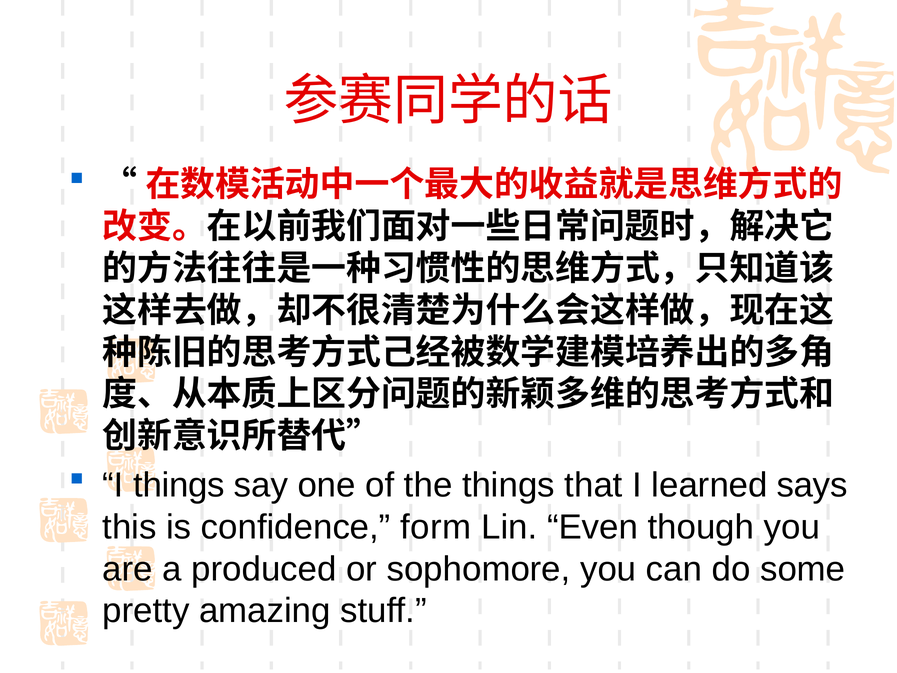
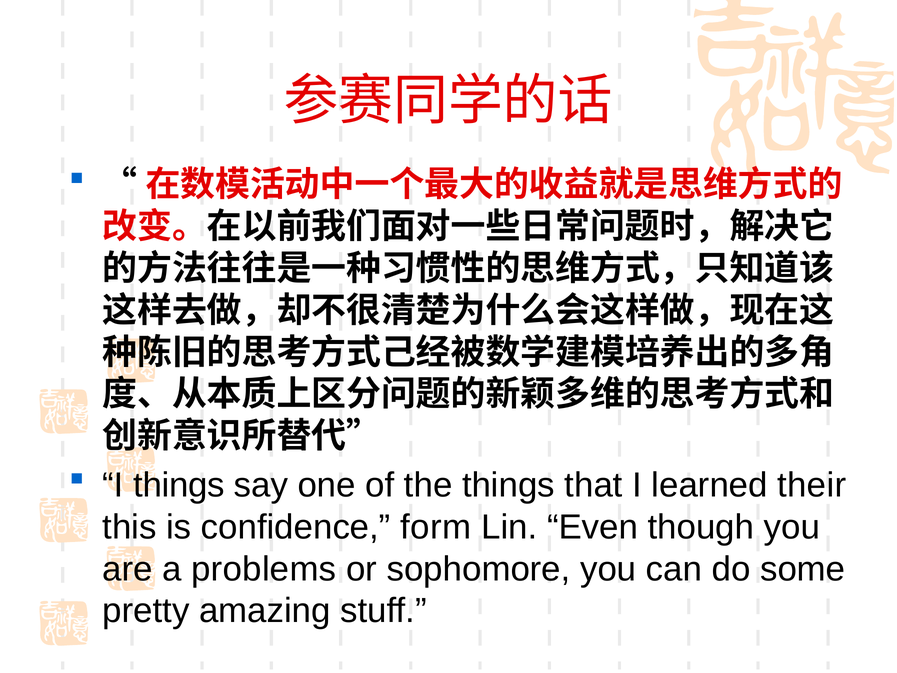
says: says -> their
produced: produced -> problems
